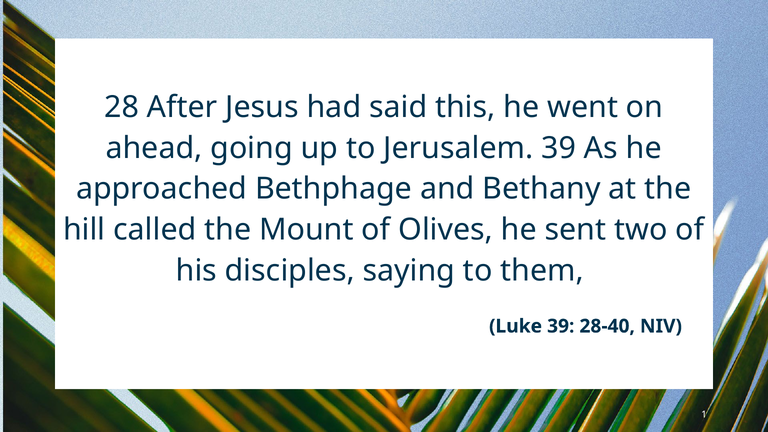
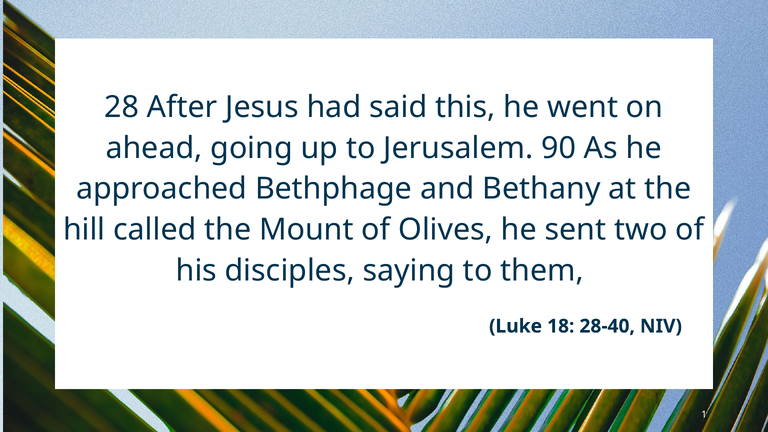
Jerusalem 39: 39 -> 90
Luke 39: 39 -> 18
